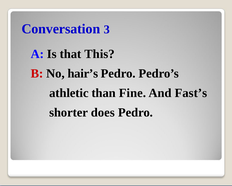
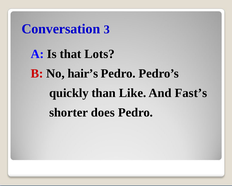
This: This -> Lots
athletic: athletic -> quickly
Fine: Fine -> Like
